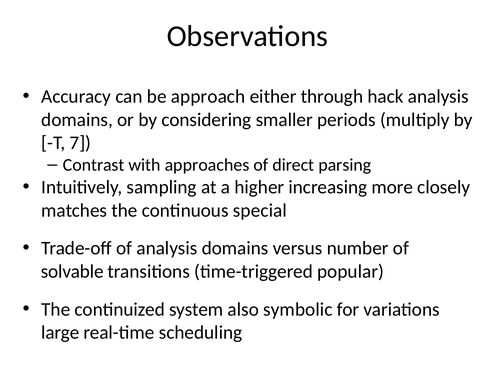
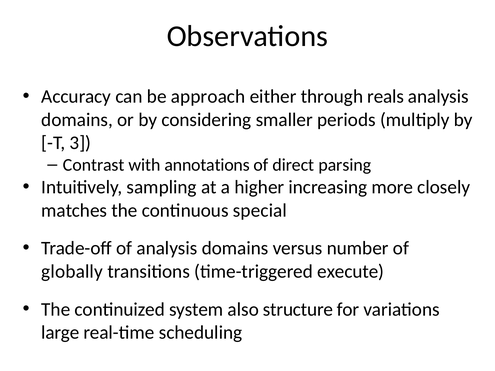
hack: hack -> reals
7: 7 -> 3
approaches: approaches -> annotations
solvable: solvable -> globally
popular: popular -> execute
symbolic: symbolic -> structure
